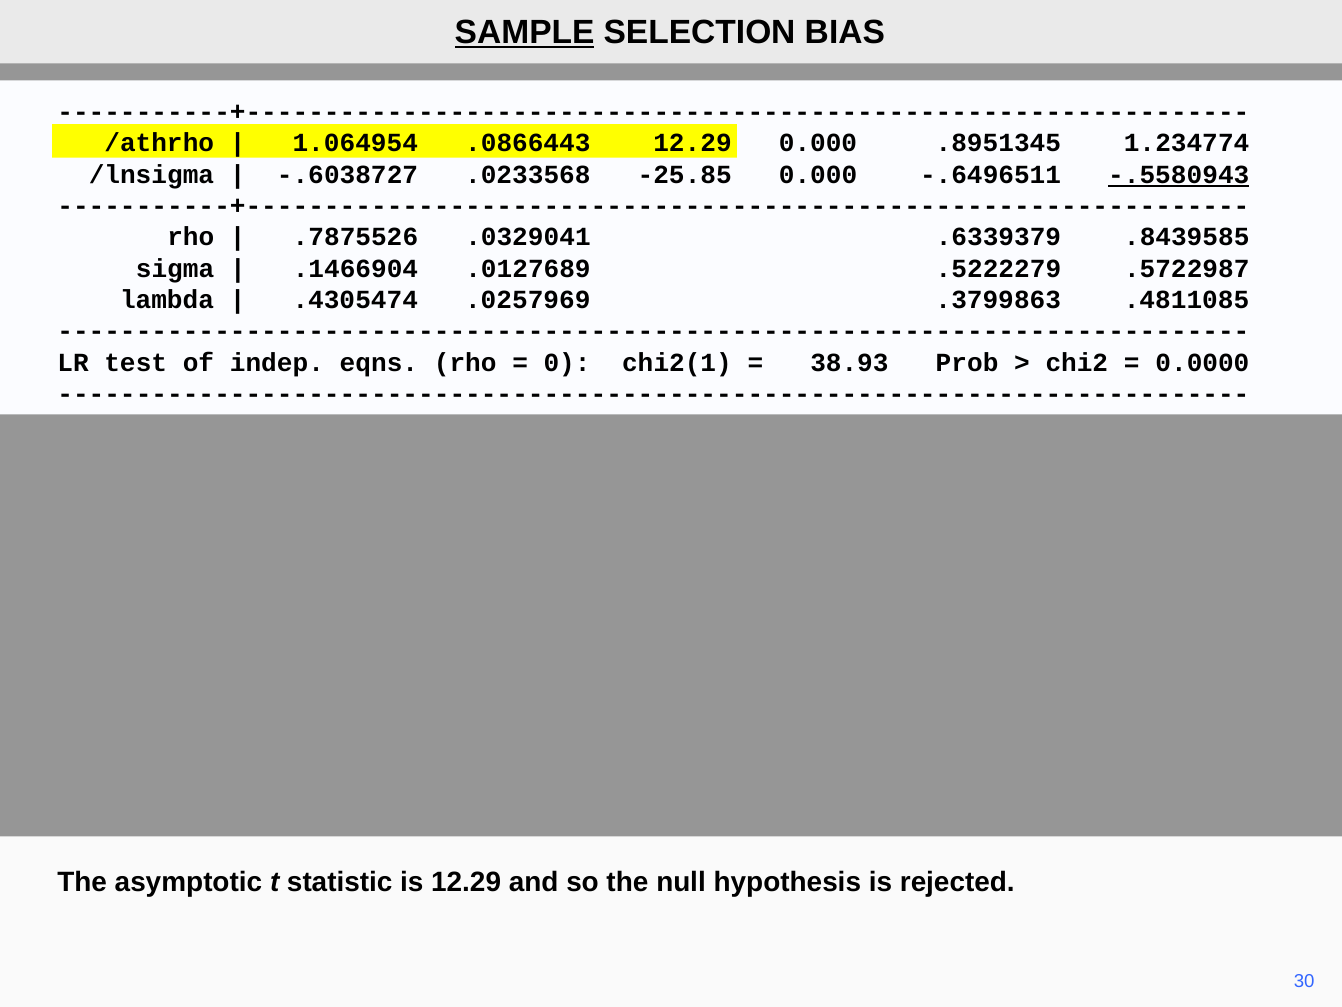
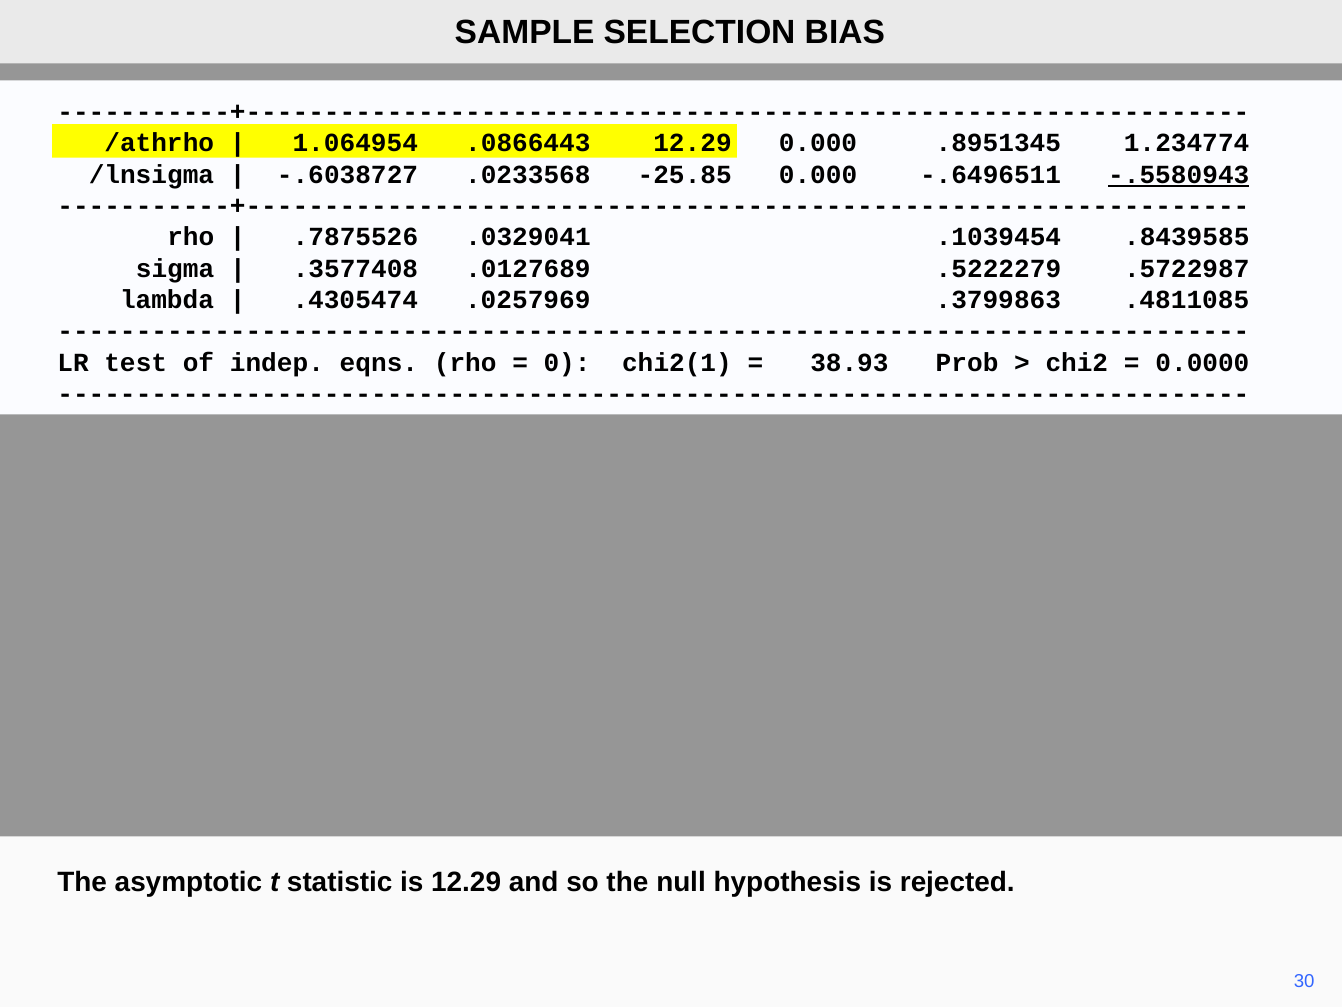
SAMPLE underline: present -> none
.6339379: .6339379 -> .1039454
.1466904: .1466904 -> .3577408
